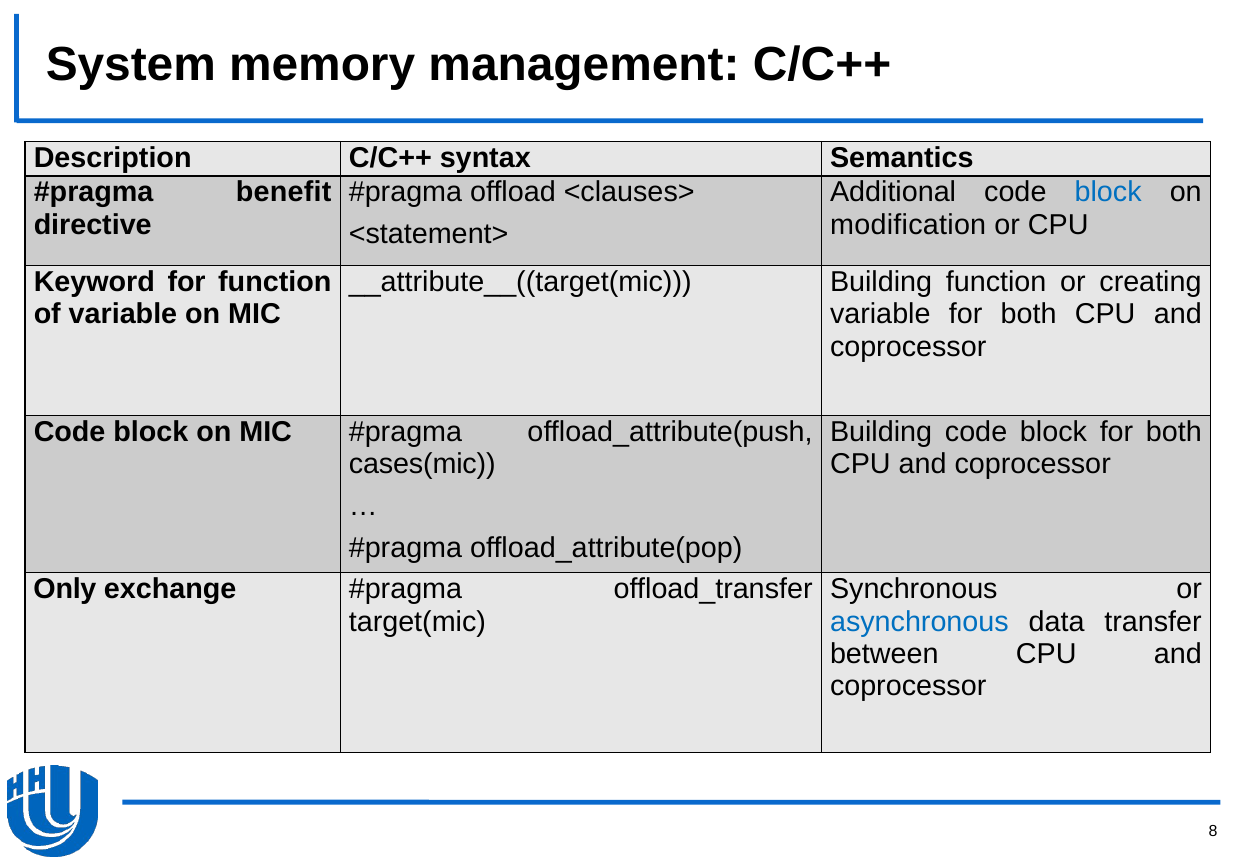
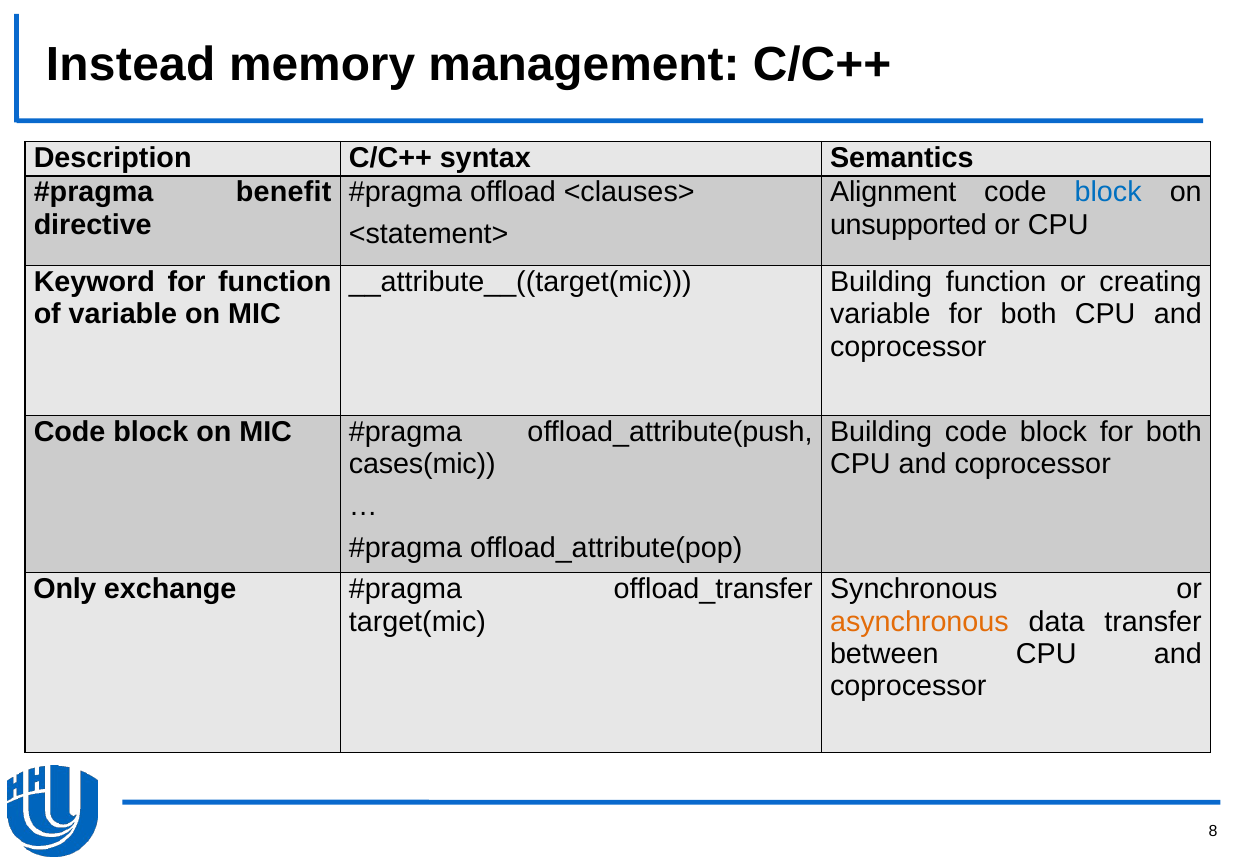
System: System -> Instead
Additional: Additional -> Alignment
modification: modification -> unsupported
asynchronous colour: blue -> orange
